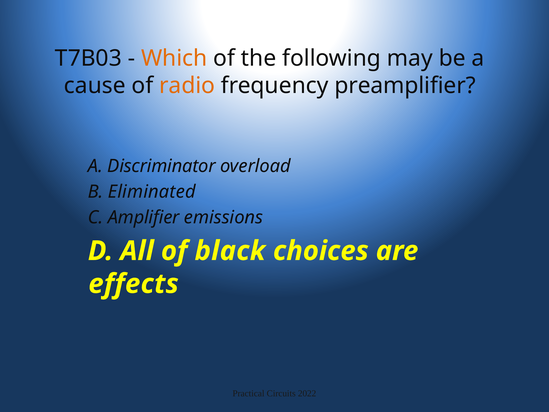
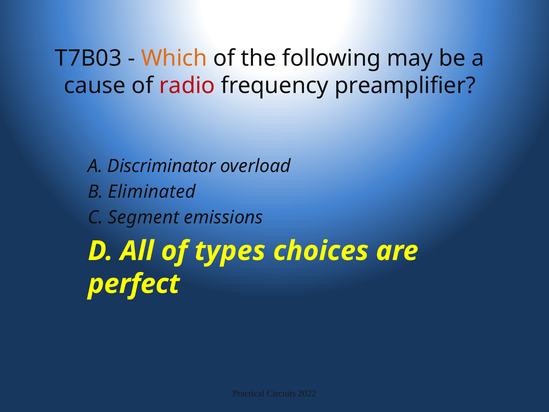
radio colour: orange -> red
Amplifier: Amplifier -> Segment
black: black -> types
effects: effects -> perfect
